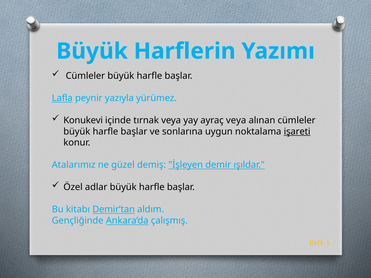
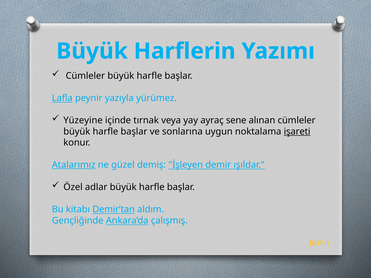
Konukevi: Konukevi -> Yüzeyine
ayraç veya: veya -> sene
Atalarımız underline: none -> present
